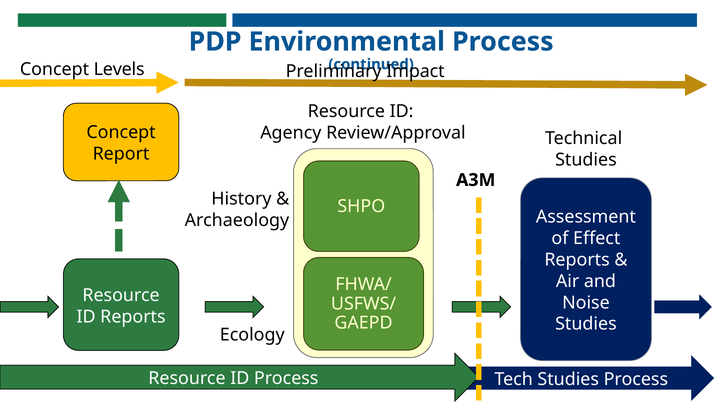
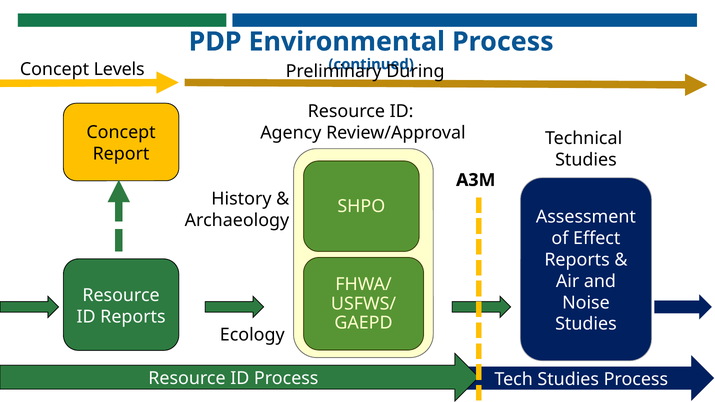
Impact: Impact -> During
